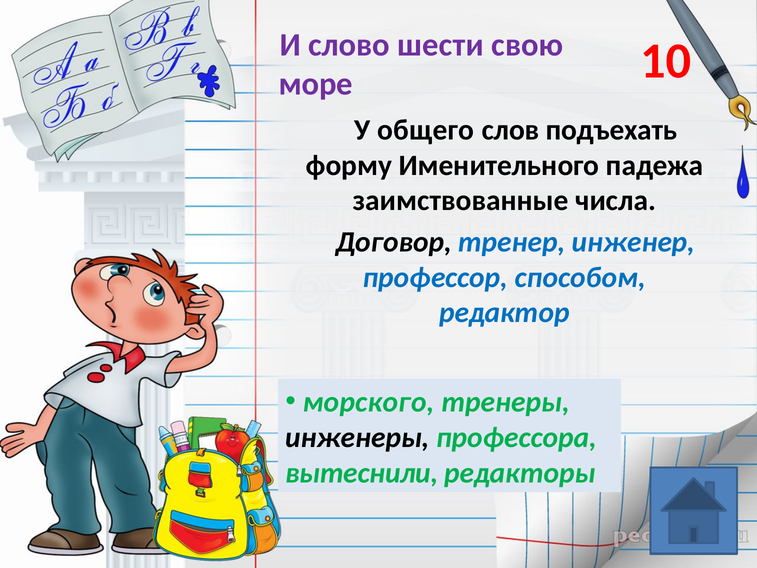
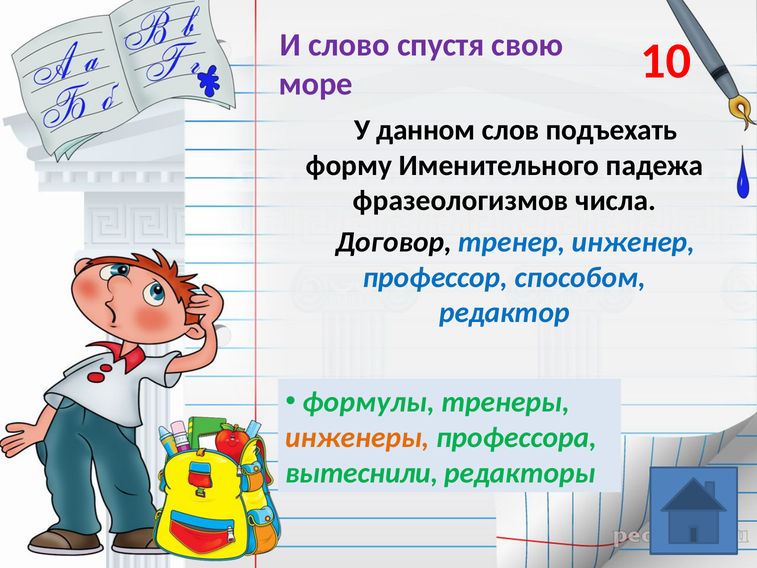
шести: шести -> спустя
общего: общего -> данном
заимствованные: заимствованные -> фразеологизмов
морского: морского -> формулы
инженеры colour: black -> orange
